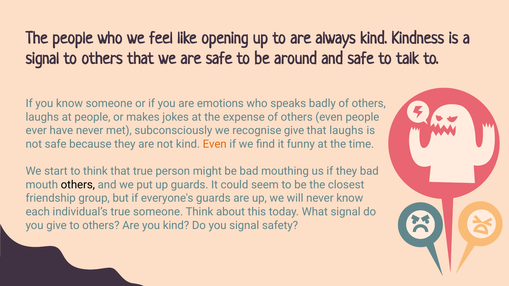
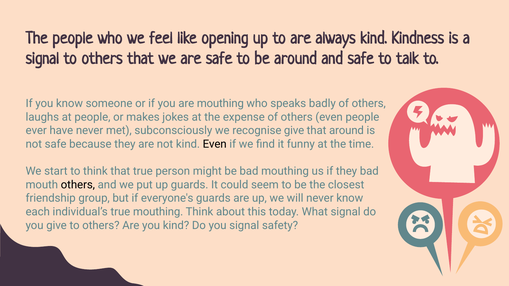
are emotions: emotions -> mouthing
that laughs: laughs -> around
Even at (215, 144) colour: orange -> black
true someone: someone -> mouthing
